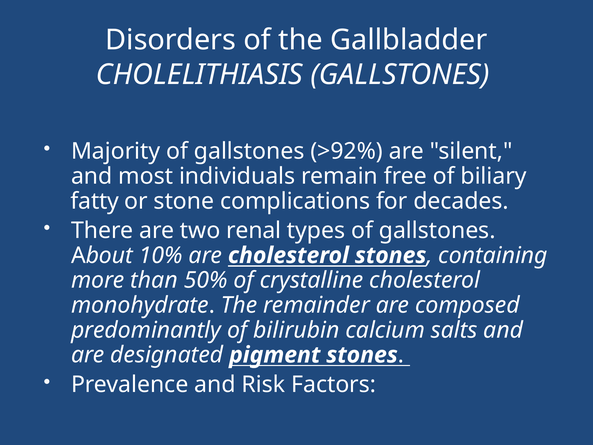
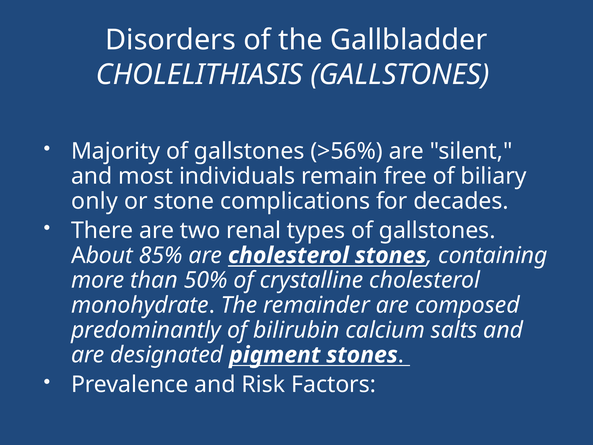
>92%: >92% -> >56%
fatty: fatty -> only
10%: 10% -> 85%
